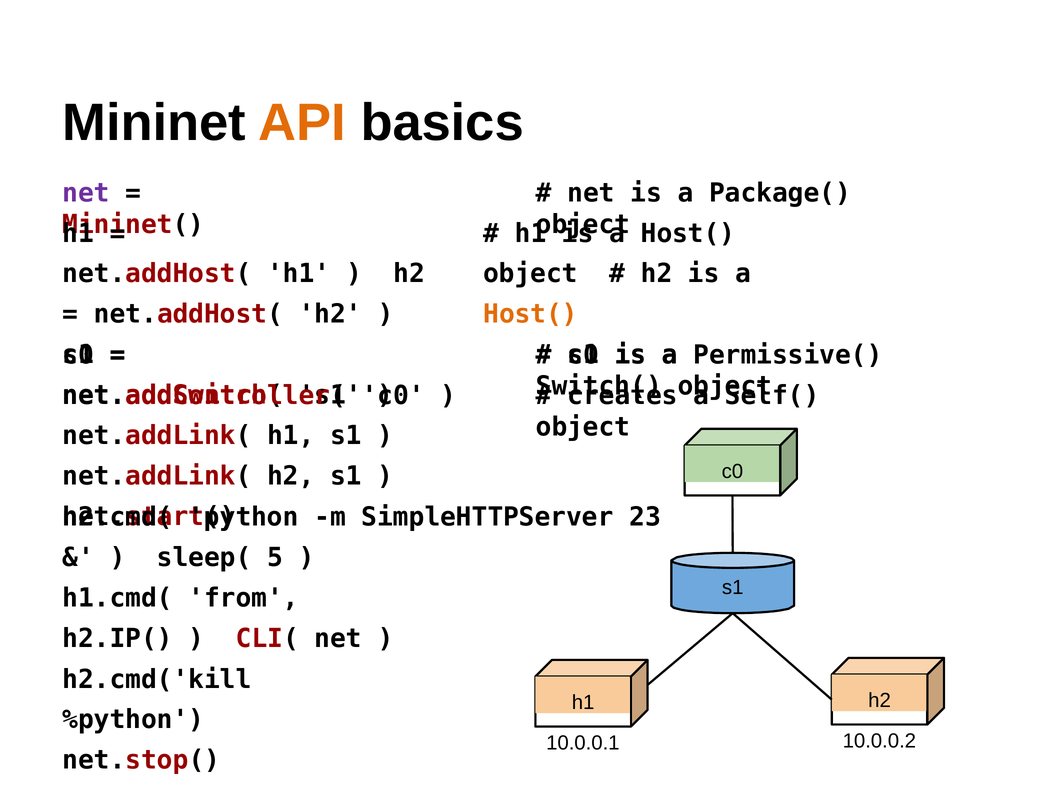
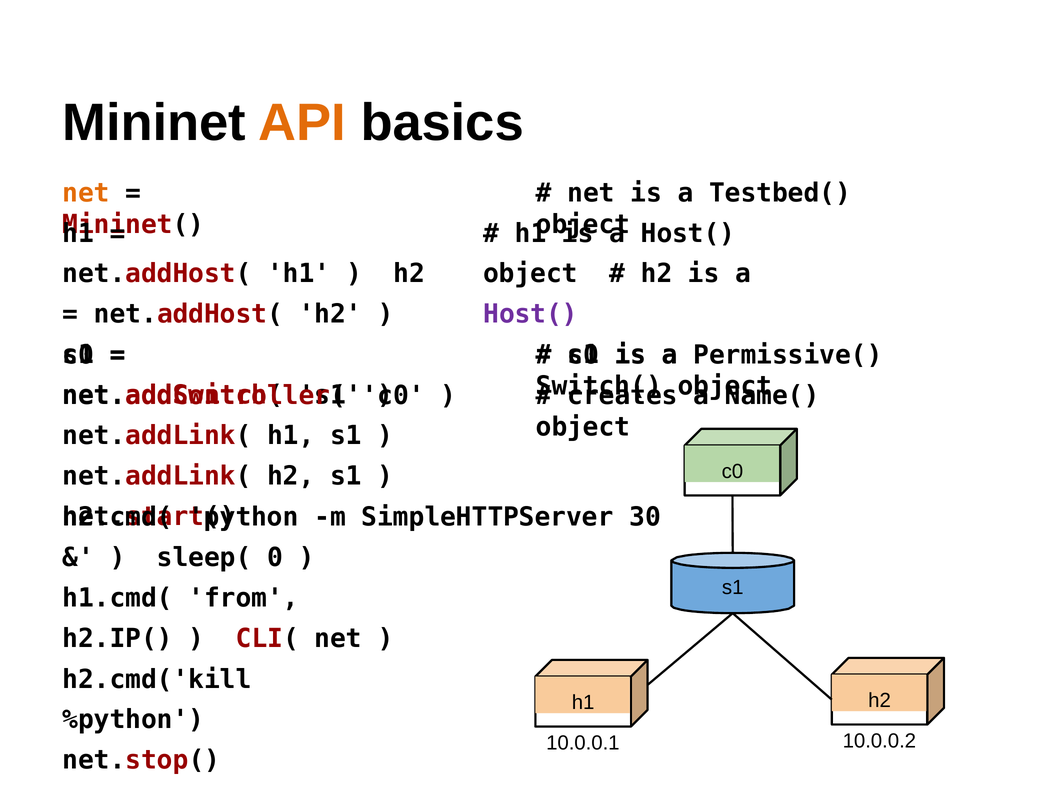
net at (86, 193) colour: purple -> orange
Package(: Package( -> Testbed(
Host( at (531, 314) colour: orange -> purple
Self(: Self( -> Name(
23: 23 -> 30
5: 5 -> 0
